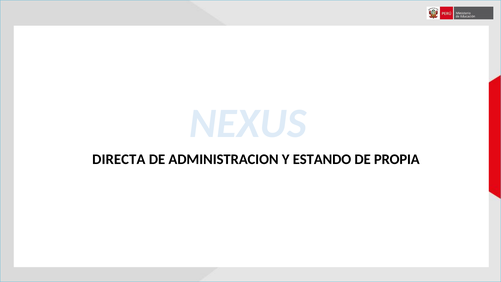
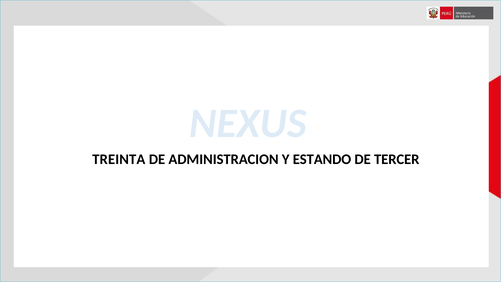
DIRECTA: DIRECTA -> TREINTA
PROPIA: PROPIA -> TERCER
